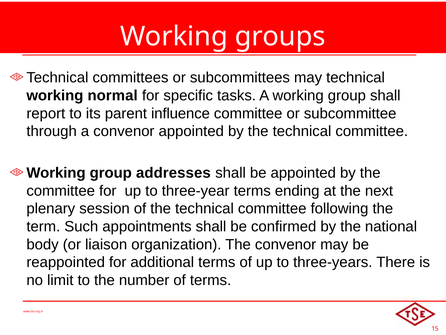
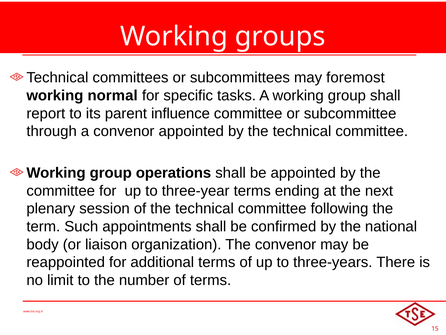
may technical: technical -> foremost
addresses: addresses -> operations
